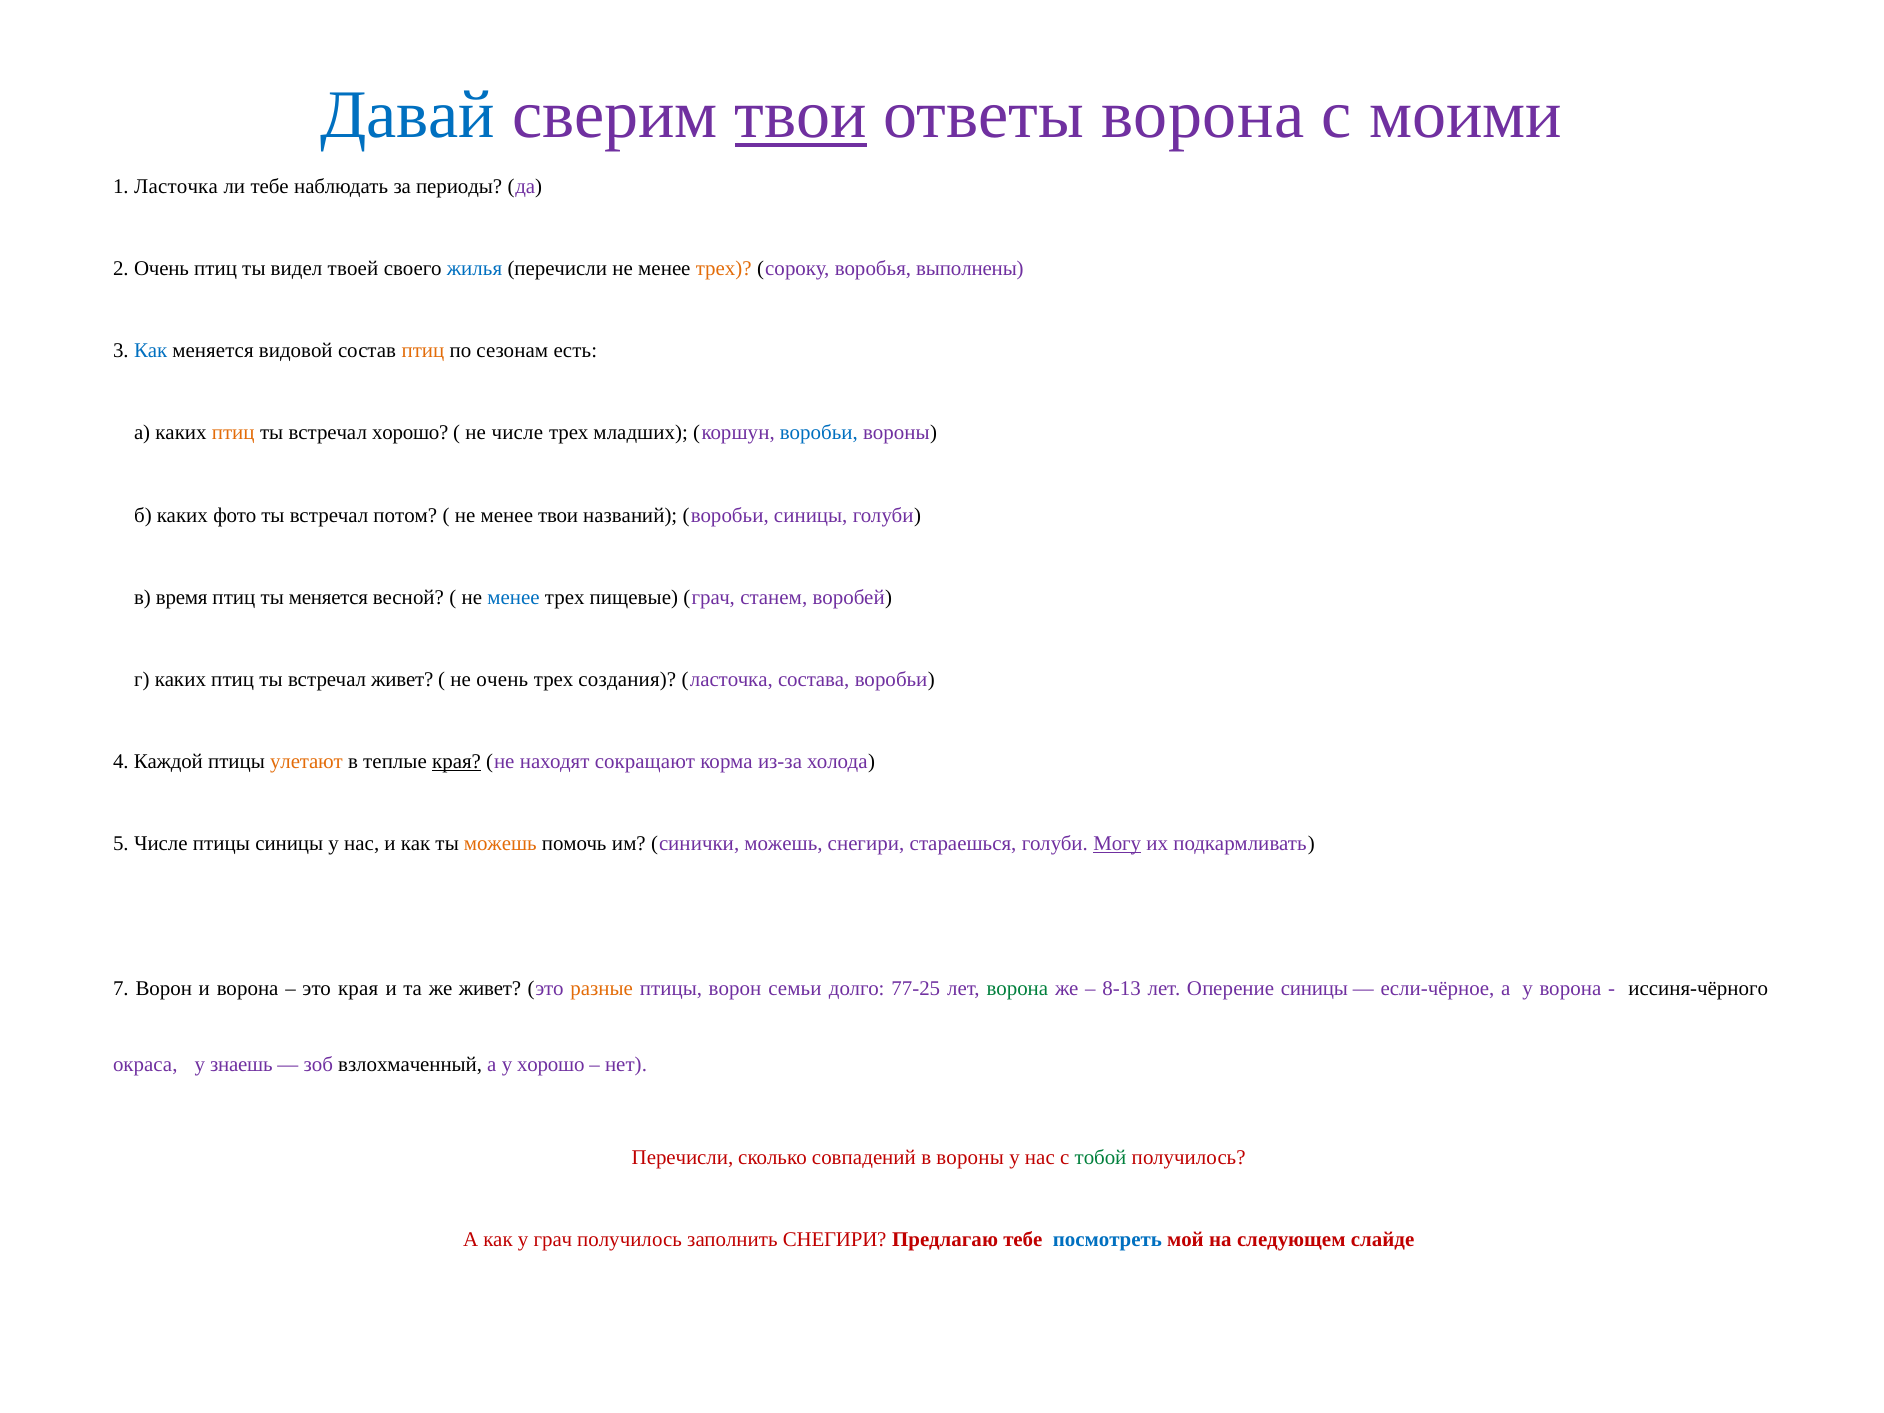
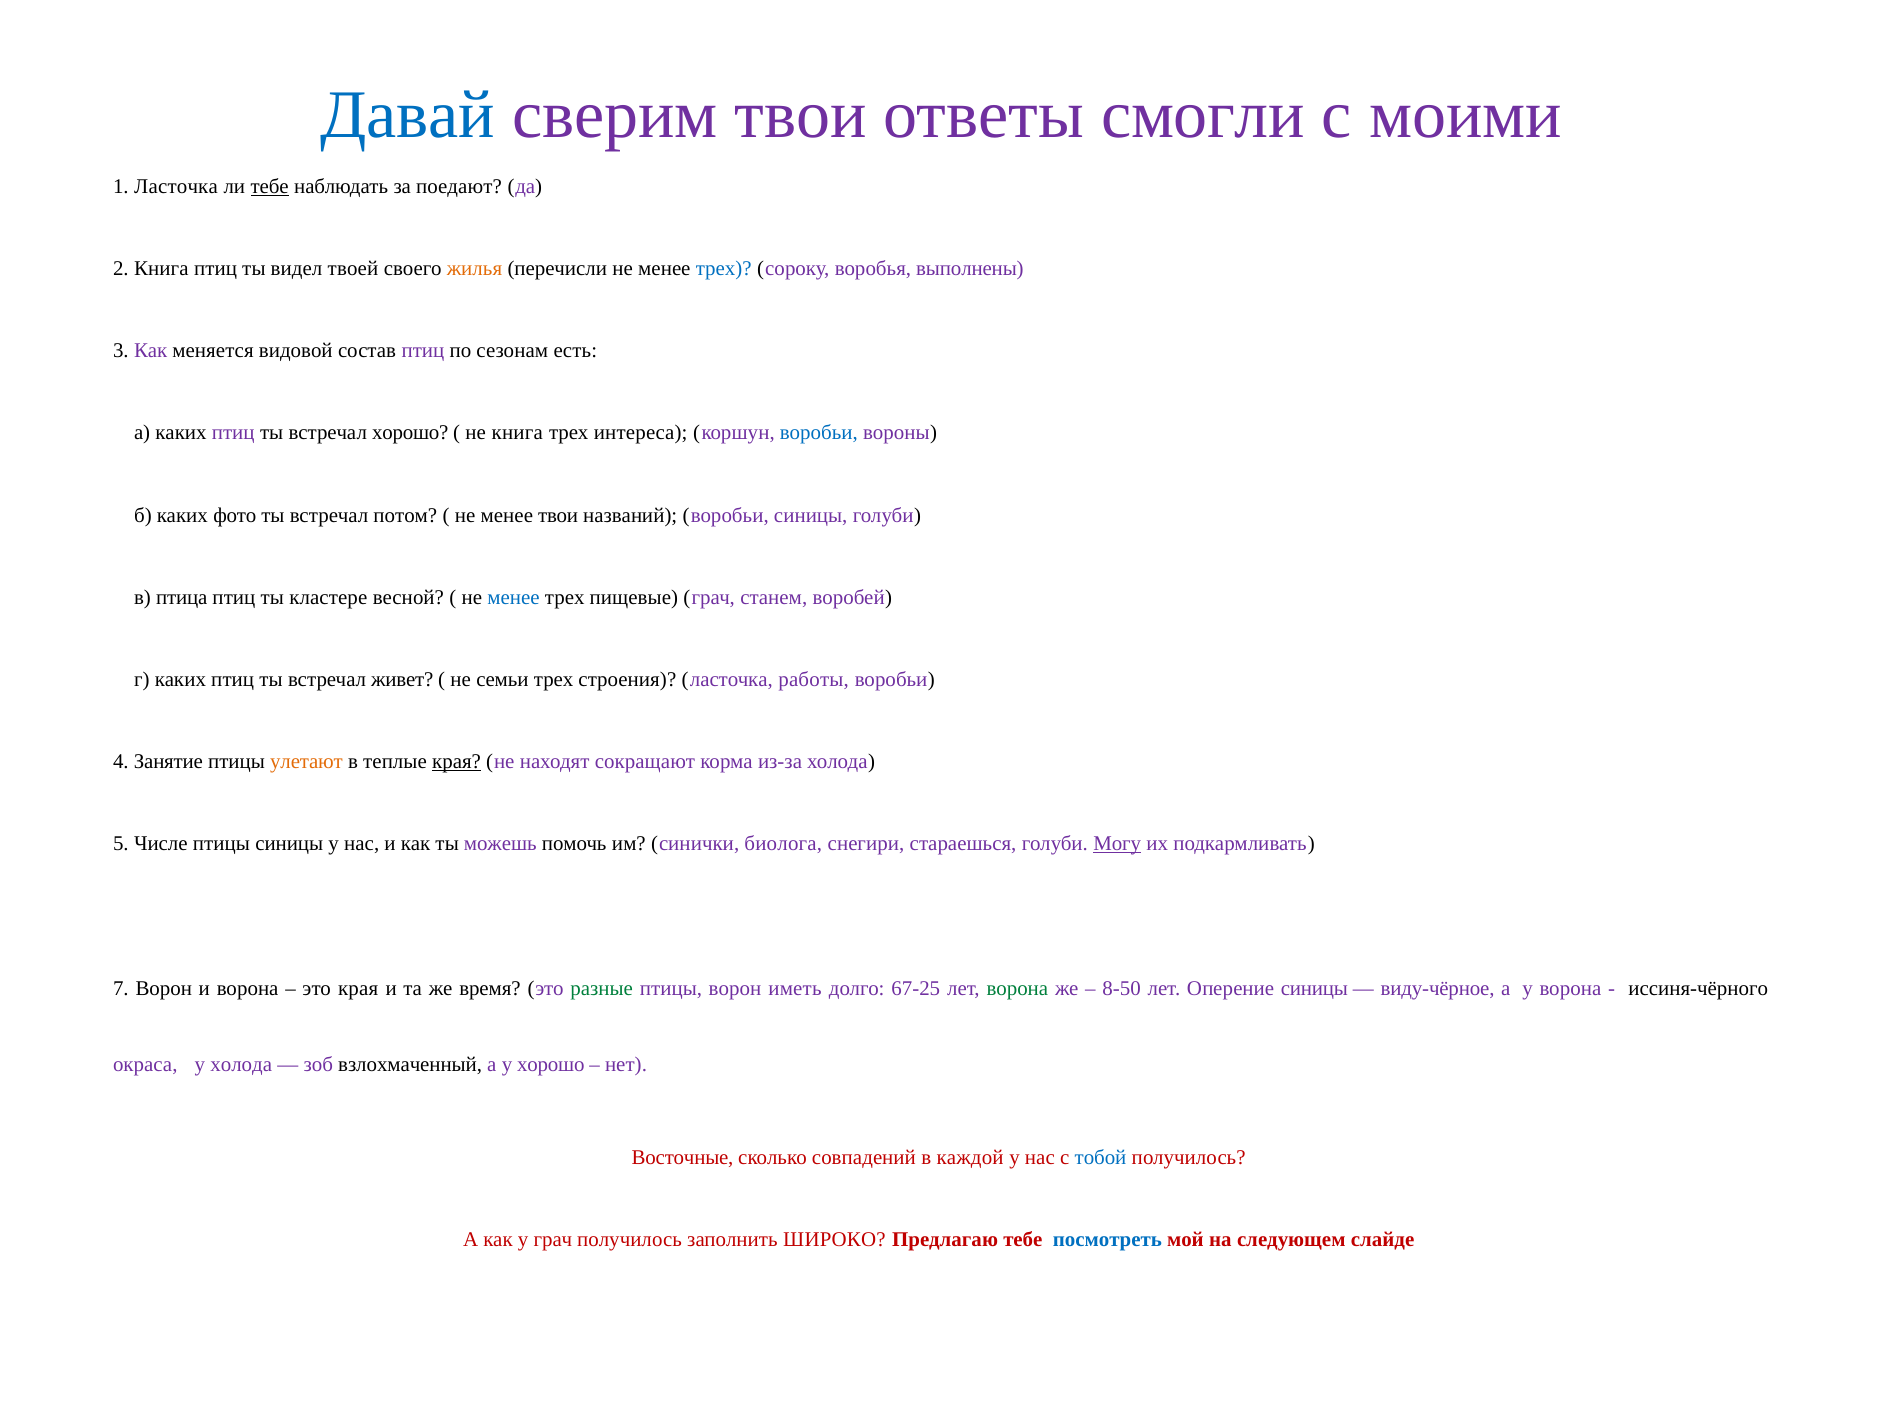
твои at (801, 115) underline: present -> none
ответы ворона: ворона -> смогли
тебе at (270, 187) underline: none -> present
периоды: периоды -> поедают
2 Очень: Очень -> Книга
жилья colour: blue -> orange
трех at (724, 269) colour: orange -> blue
Как at (151, 351) colour: blue -> purple
птиц at (423, 351) colour: orange -> purple
птиц at (233, 433) colour: orange -> purple
не числе: числе -> книга
младших: младших -> интереса
время: время -> птица
ты меняется: меняется -> кластере
не очень: очень -> семьи
создания: создания -> строения
состава: состава -> работы
Каждой: Каждой -> Занятие
можешь at (500, 844) colour: orange -> purple
синички можешь: можешь -> биолога
же живет: живет -> время
разные colour: orange -> green
семьи: семьи -> иметь
77-25: 77-25 -> 67-25
8-13: 8-13 -> 8-50
если-чёрное: если-чёрное -> виду-чёрное
у знаешь: знаешь -> холода
Перечисли at (682, 1157): Перечисли -> Восточные
в вороны: вороны -> каждой
тобой colour: green -> blue
заполнить СНЕГИРИ: СНЕГИРИ -> ШИРОКО
